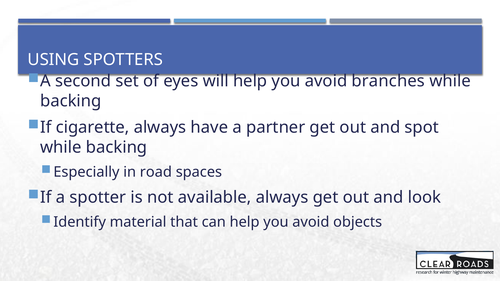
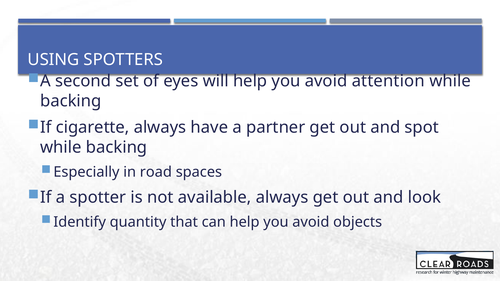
branches: branches -> attention
material: material -> quantity
